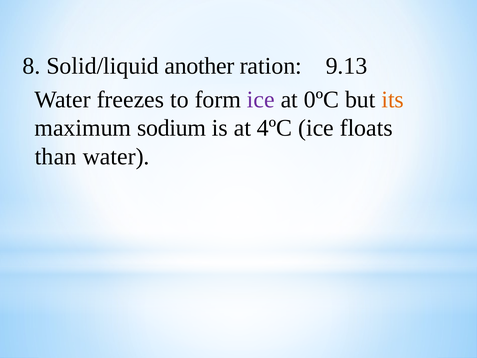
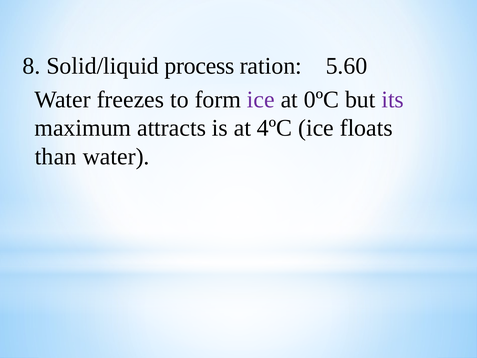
another: another -> process
9.13: 9.13 -> 5.60
its colour: orange -> purple
sodium: sodium -> attracts
